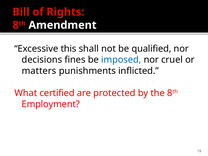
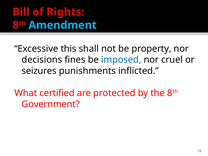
Amendment colour: white -> light blue
qualified: qualified -> property
matters: matters -> seizures
Employment: Employment -> Government
